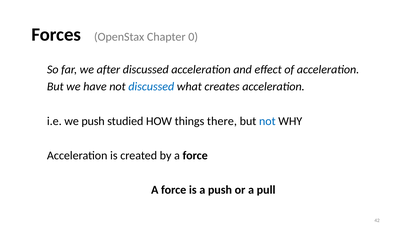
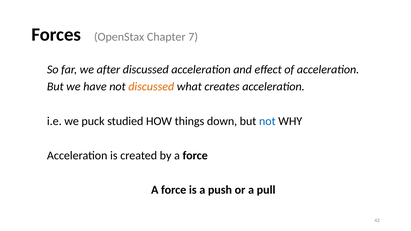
0: 0 -> 7
discussed at (151, 87) colour: blue -> orange
we push: push -> puck
there: there -> down
